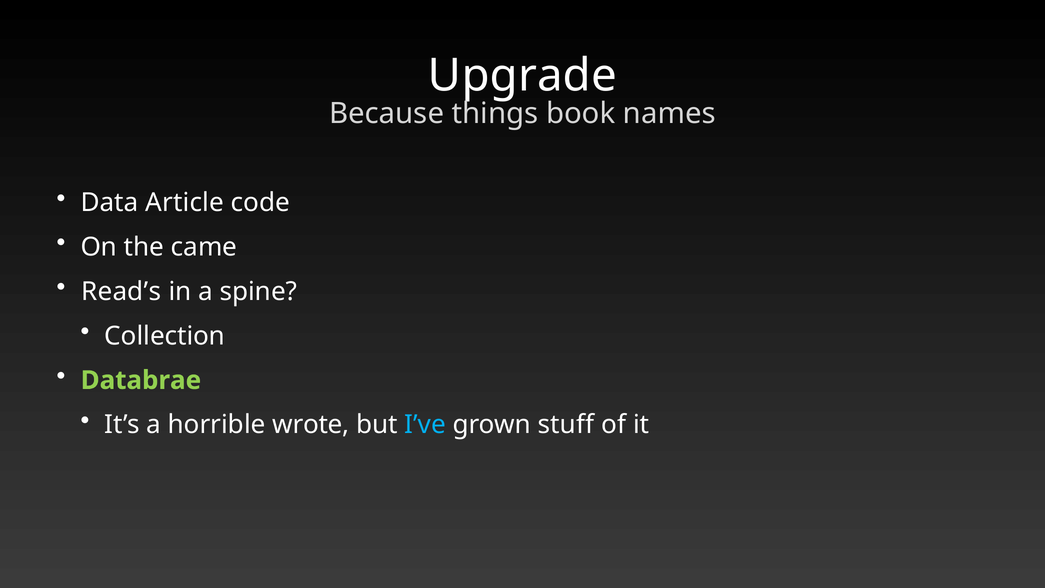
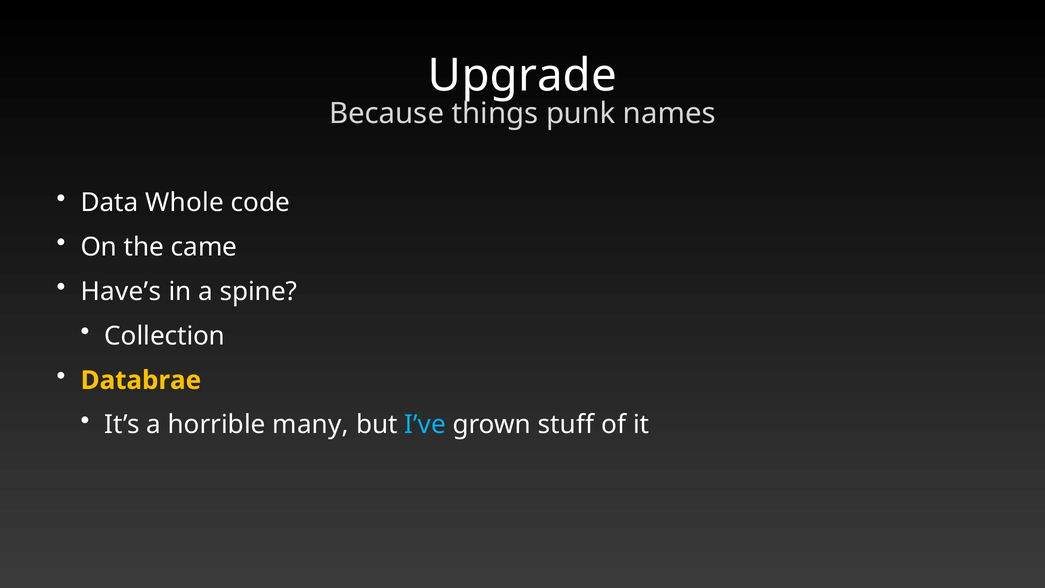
book: book -> punk
Article: Article -> Whole
Read’s: Read’s -> Have’s
Databrae colour: light green -> yellow
wrote: wrote -> many
